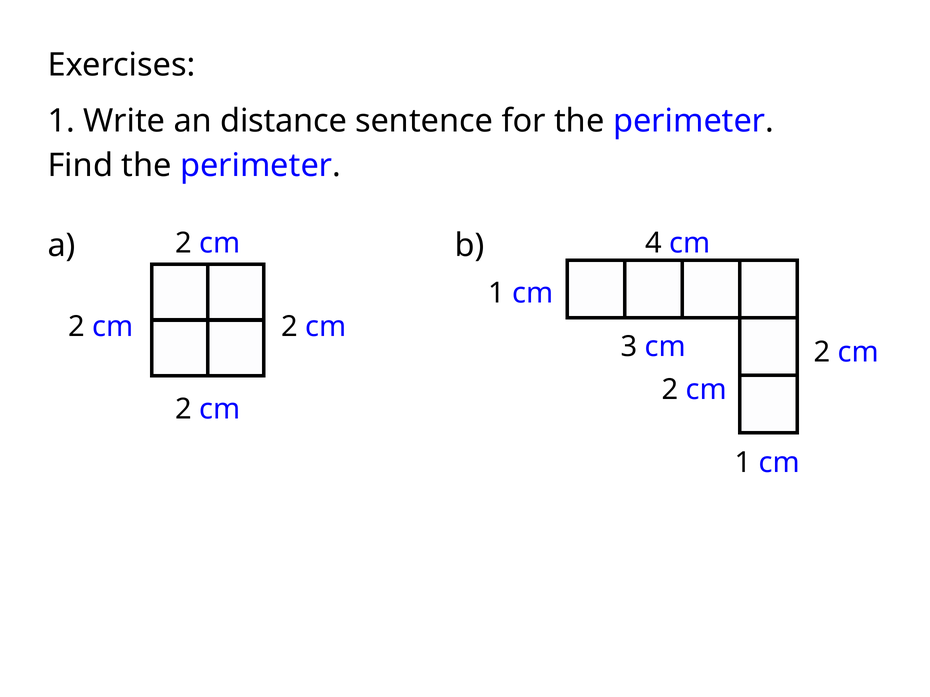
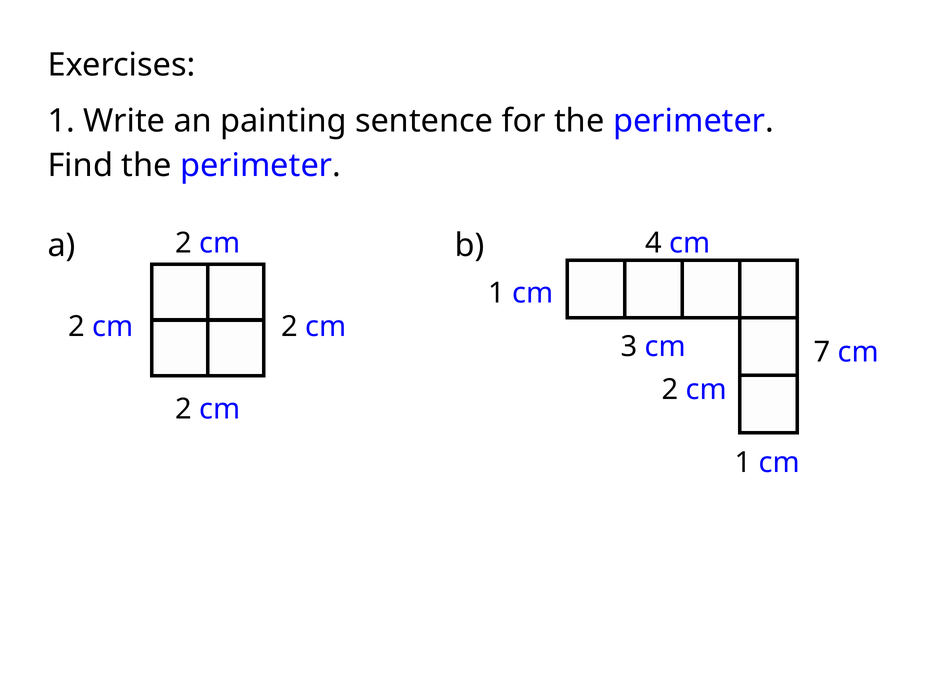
distance: distance -> painting
3 cm 2: 2 -> 7
